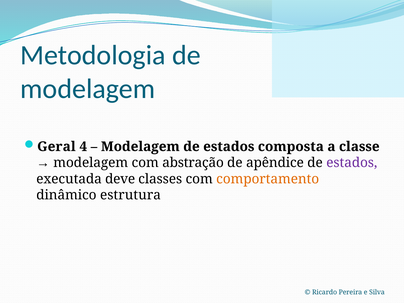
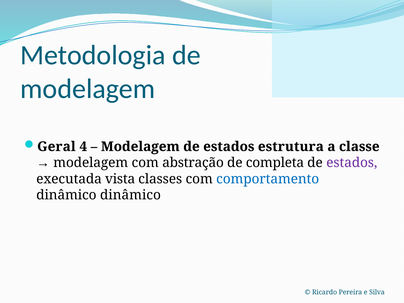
composta: composta -> estrutura
apêndice: apêndice -> completa
deve: deve -> vista
comportamento colour: orange -> blue
dinâmico estrutura: estrutura -> dinâmico
